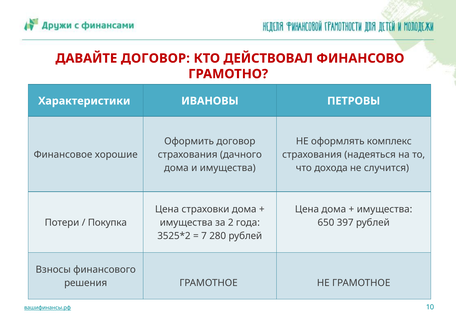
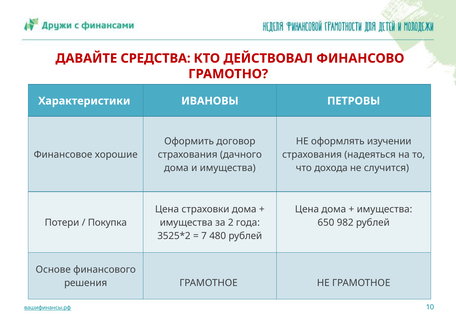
ДАВАЙТЕ ДОГОВОР: ДОГОВОР -> СРЕДСТВА
комплекс: комплекс -> изучении
397: 397 -> 982
280: 280 -> 480
Взносы: Взносы -> Основе
